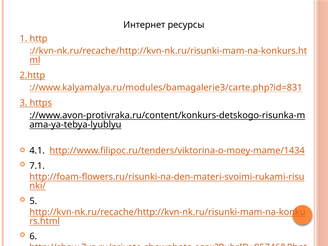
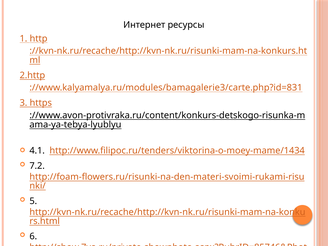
7.1: 7.1 -> 7.2
